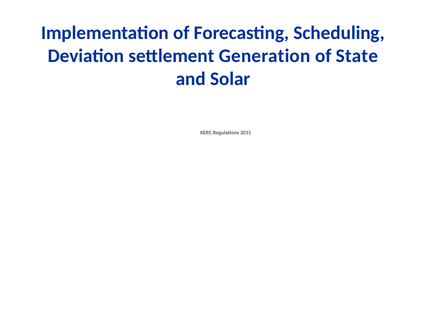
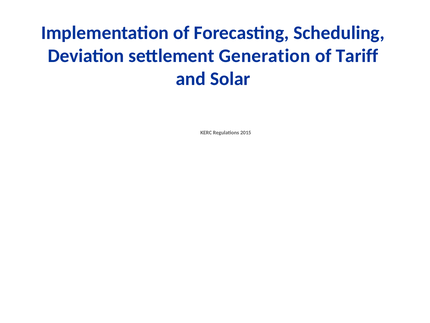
State: State -> Tariff
